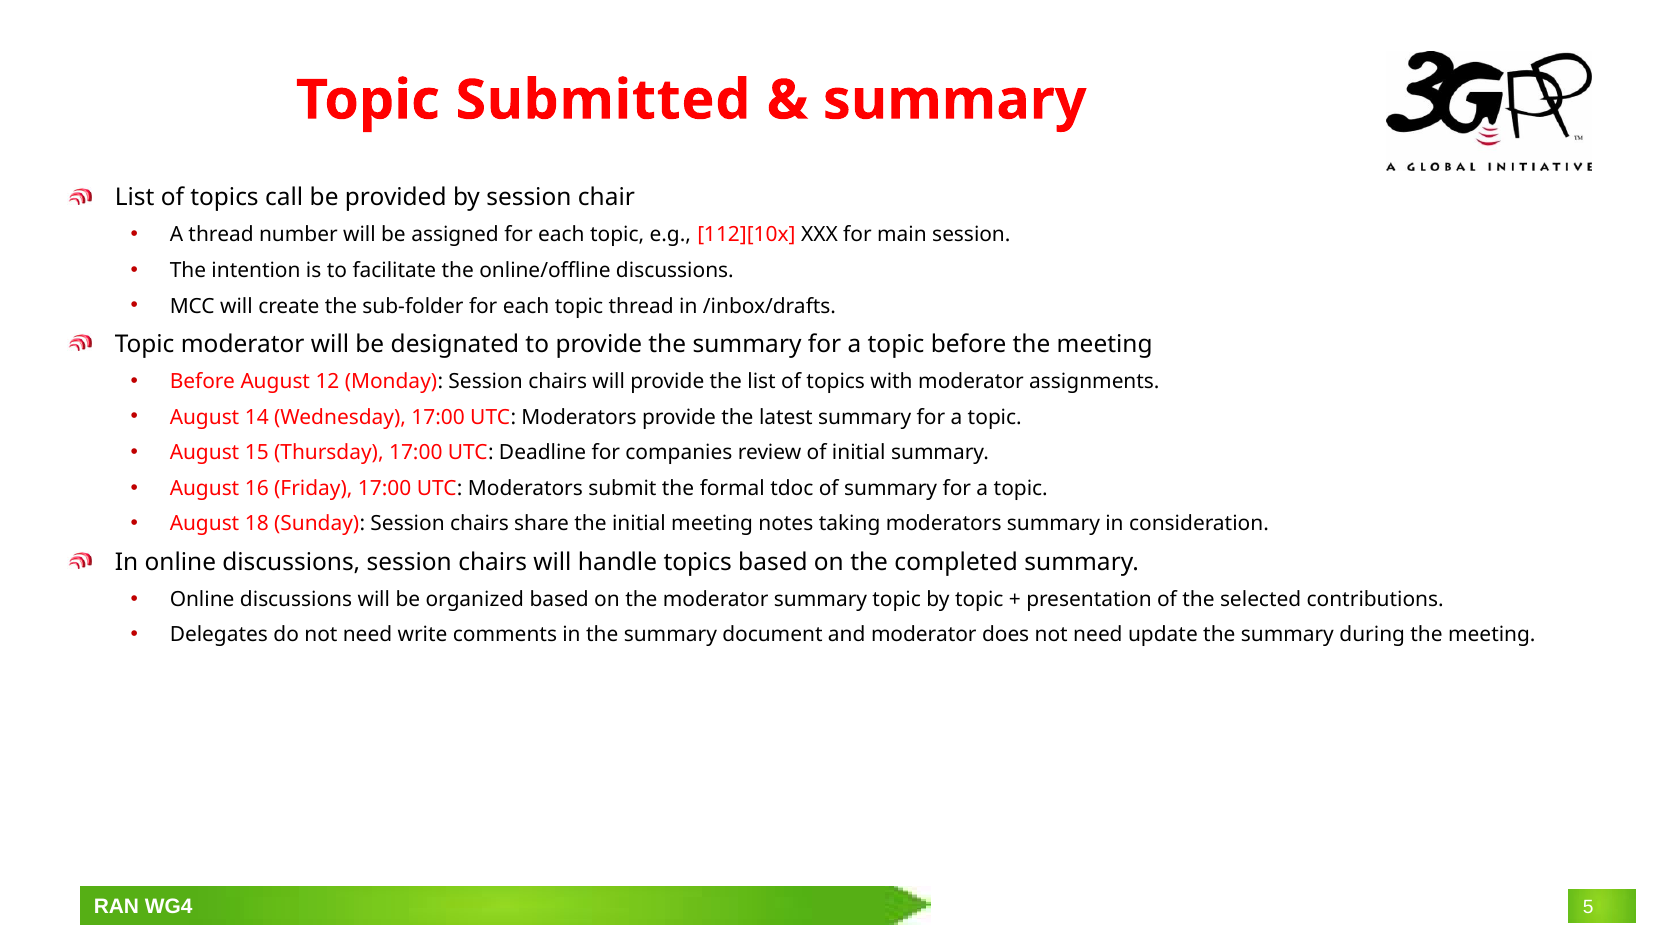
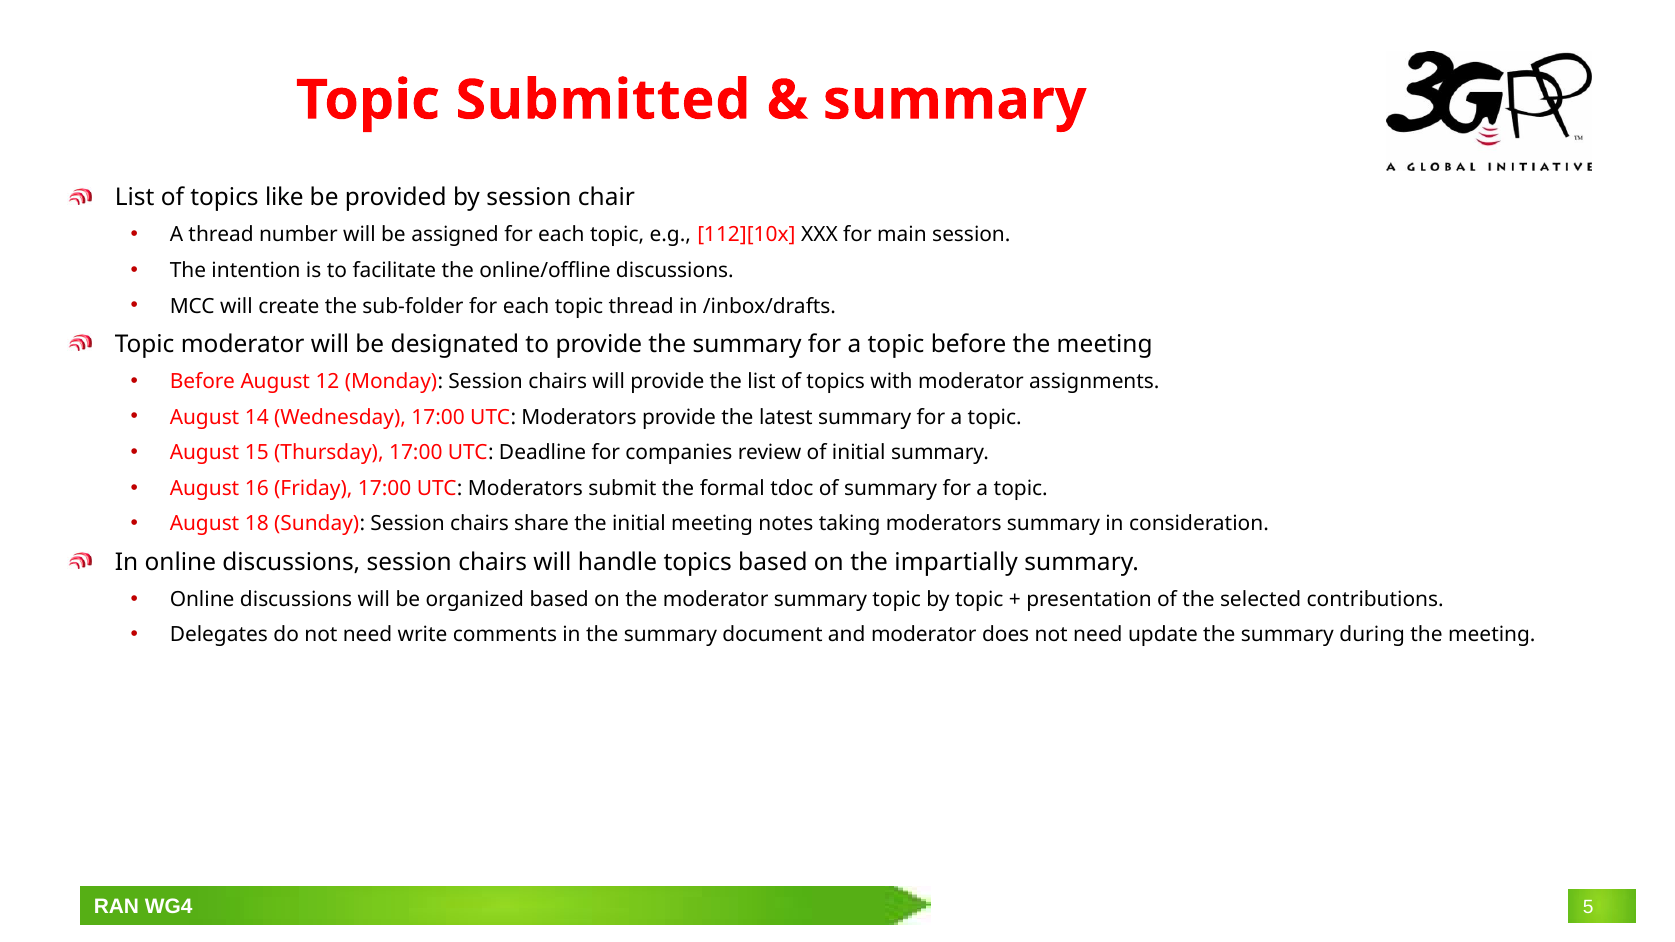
call: call -> like
completed: completed -> impartially
